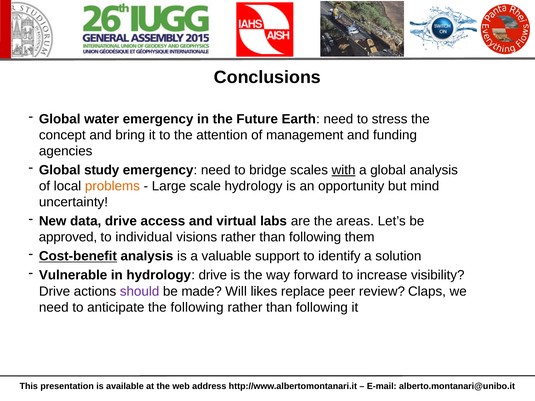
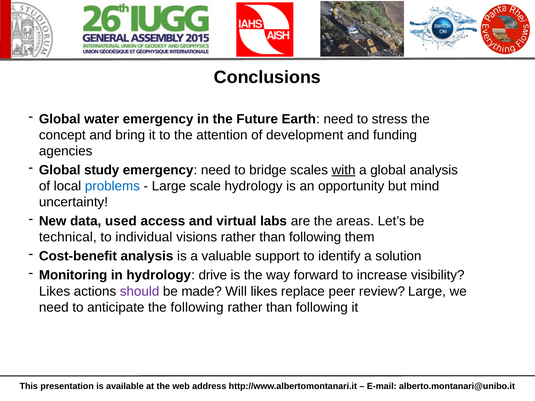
management: management -> development
problems colour: orange -> blue
data drive: drive -> used
approved: approved -> technical
Cost-benefit underline: present -> none
Vulnerable: Vulnerable -> Monitoring
Drive at (55, 291): Drive -> Likes
review Claps: Claps -> Large
